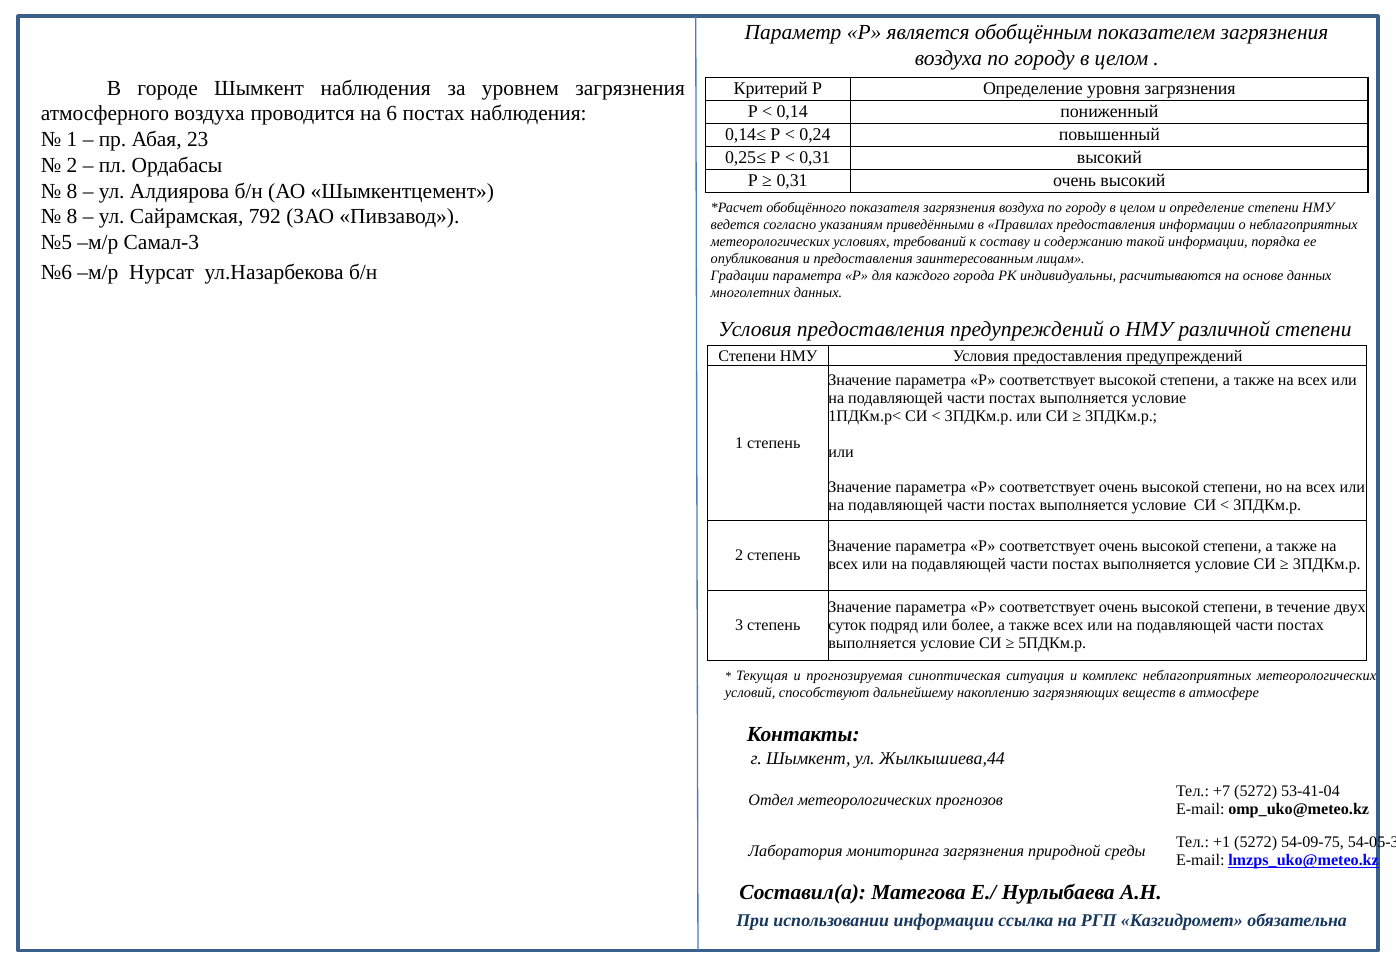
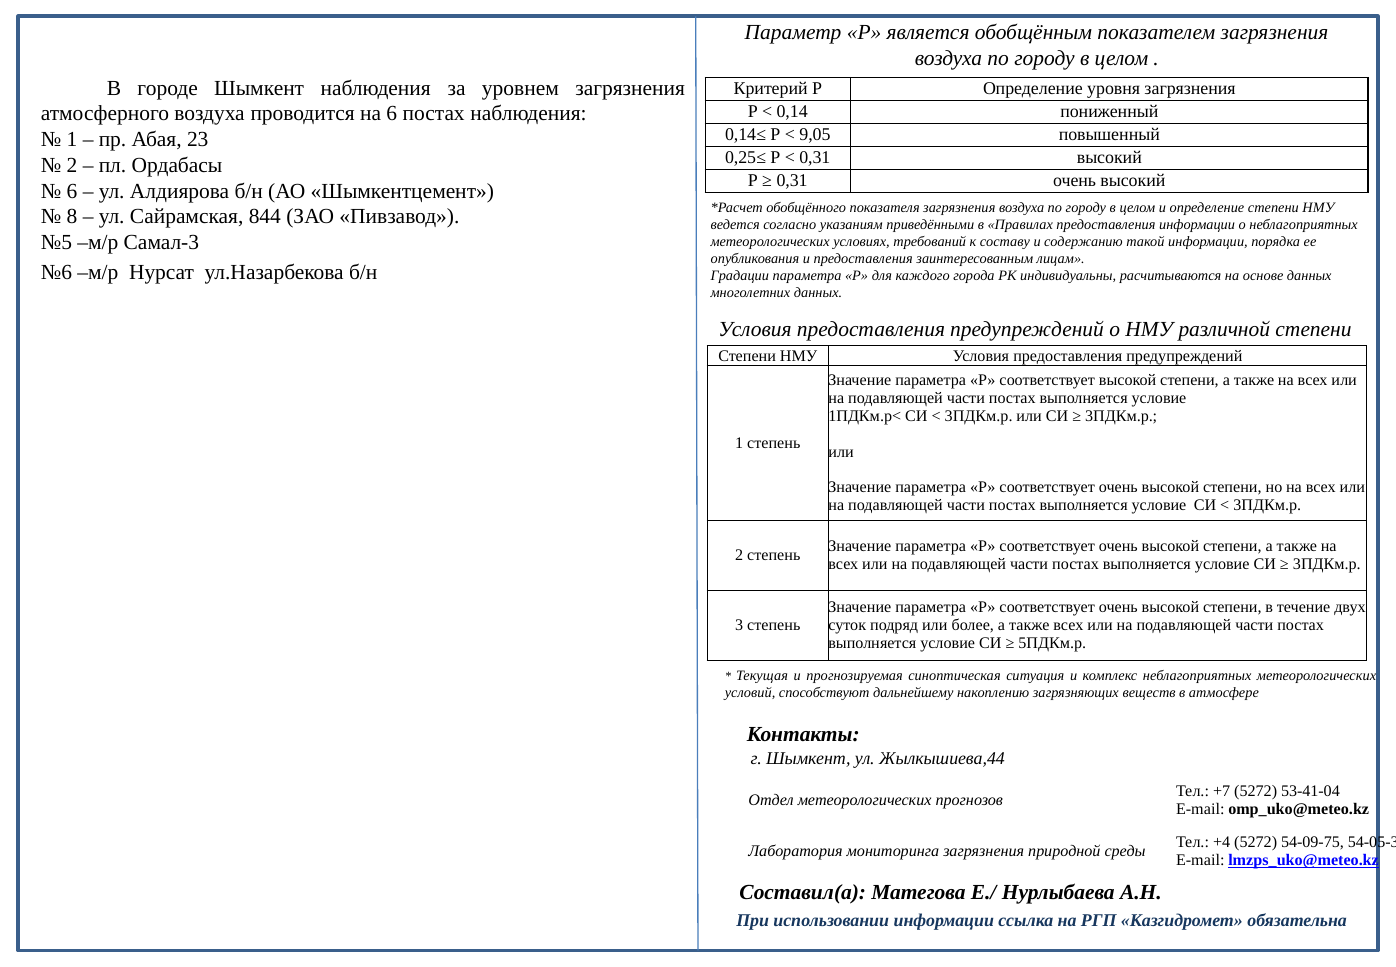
0,24: 0,24 -> 9,05
8 at (72, 191): 8 -> 6
792: 792 -> 844
+1: +1 -> +4
